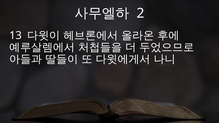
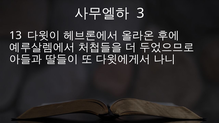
2: 2 -> 3
